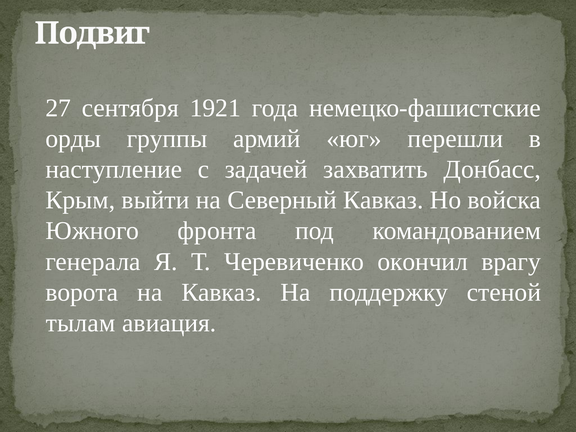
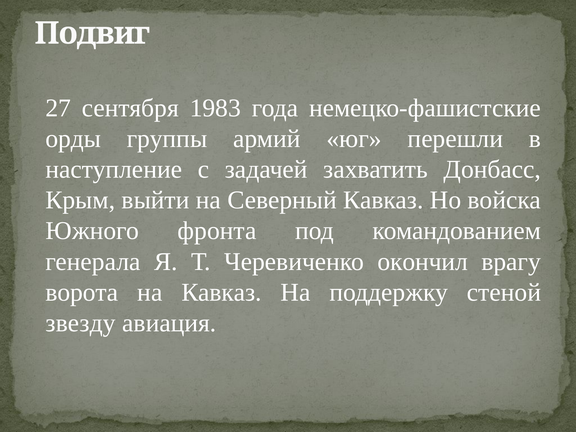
1921: 1921 -> 1983
тылам: тылам -> звезду
